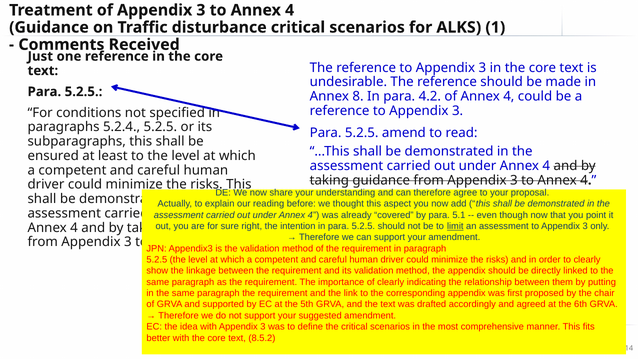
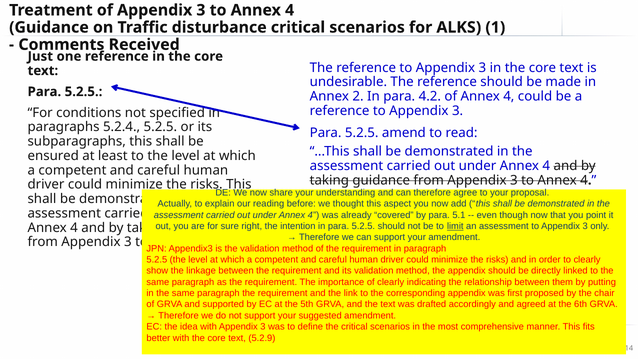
8: 8 -> 2
8.5.2: 8.5.2 -> 5.2.9
